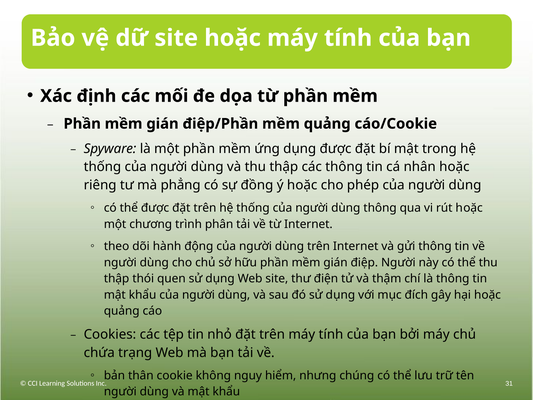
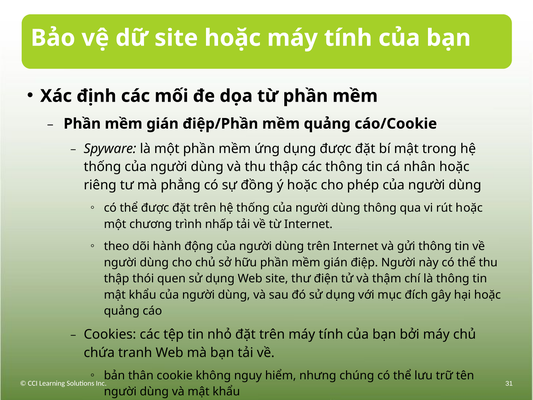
phân: phân -> nhấp
trạng: trạng -> tranh
